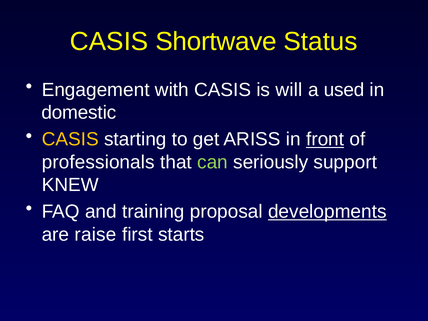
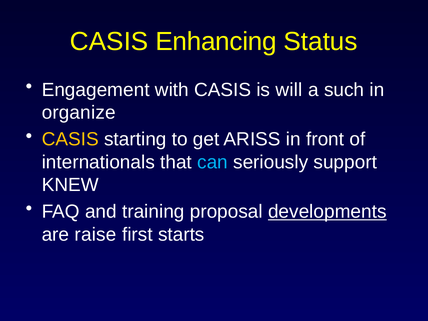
Shortwave: Shortwave -> Enhancing
used: used -> such
domestic: domestic -> organize
front underline: present -> none
professionals: professionals -> internationals
can colour: light green -> light blue
